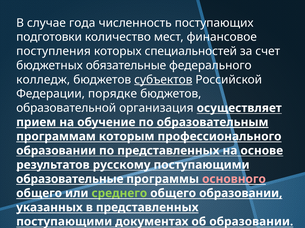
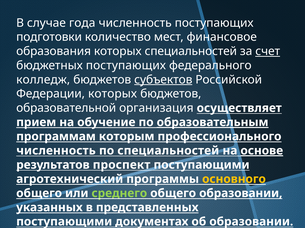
поступления: поступления -> образования
счет underline: none -> present
бюджетных обязательные: обязательные -> поступающих
Федерации порядке: порядке -> которых
образовании at (56, 151): образовании -> численность
по представленных: представленных -> специальностей
основе underline: none -> present
русскому: русскому -> проспект
образовательные: образовательные -> агротехнический
основного colour: pink -> yellow
